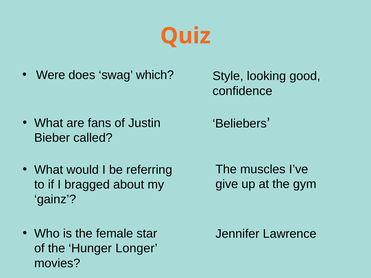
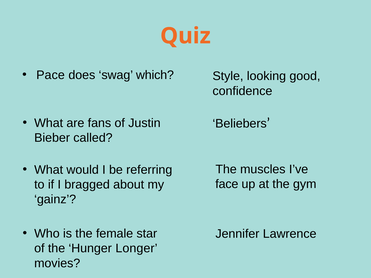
Were: Were -> Pace
give: give -> face
